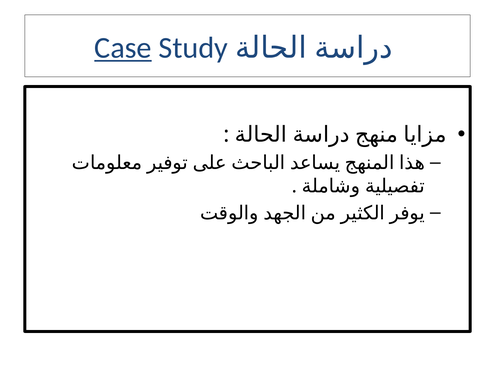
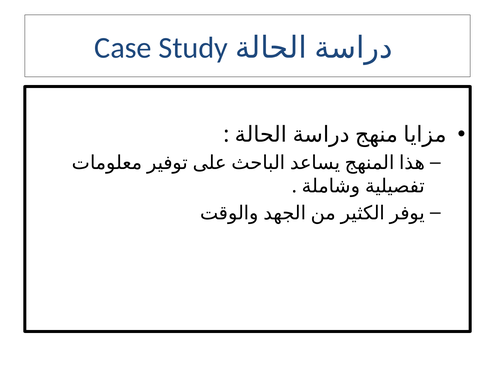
Case underline: present -> none
